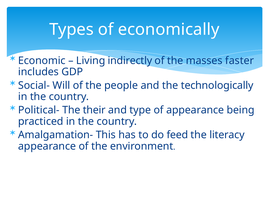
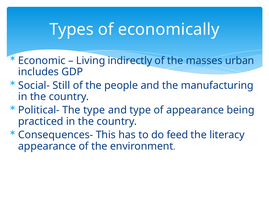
faster: faster -> urban
Will: Will -> Still
technologically: technologically -> manufacturing
The their: their -> type
Amalgamation-: Amalgamation- -> Consequences-
